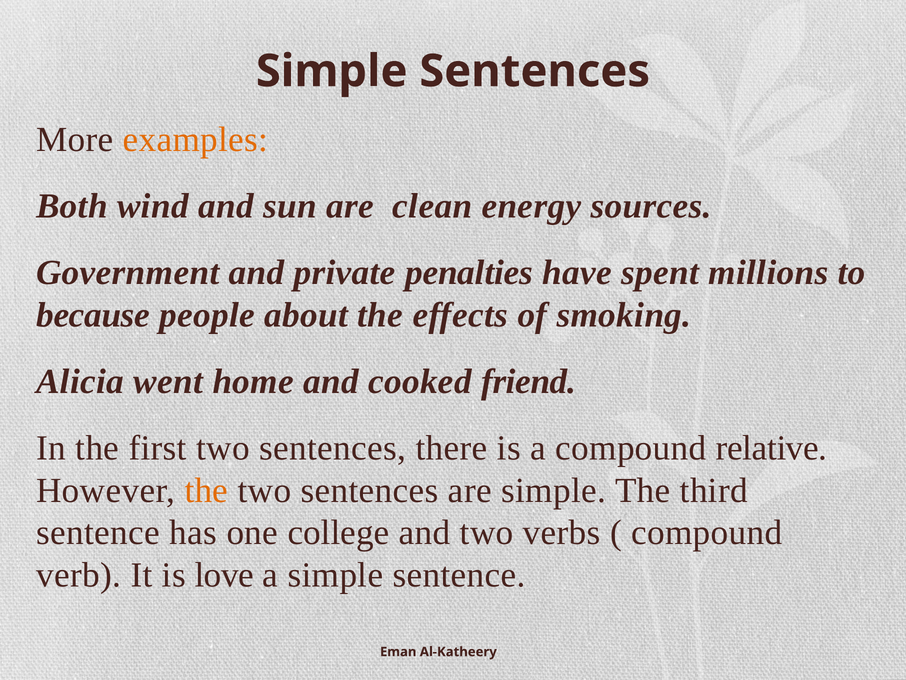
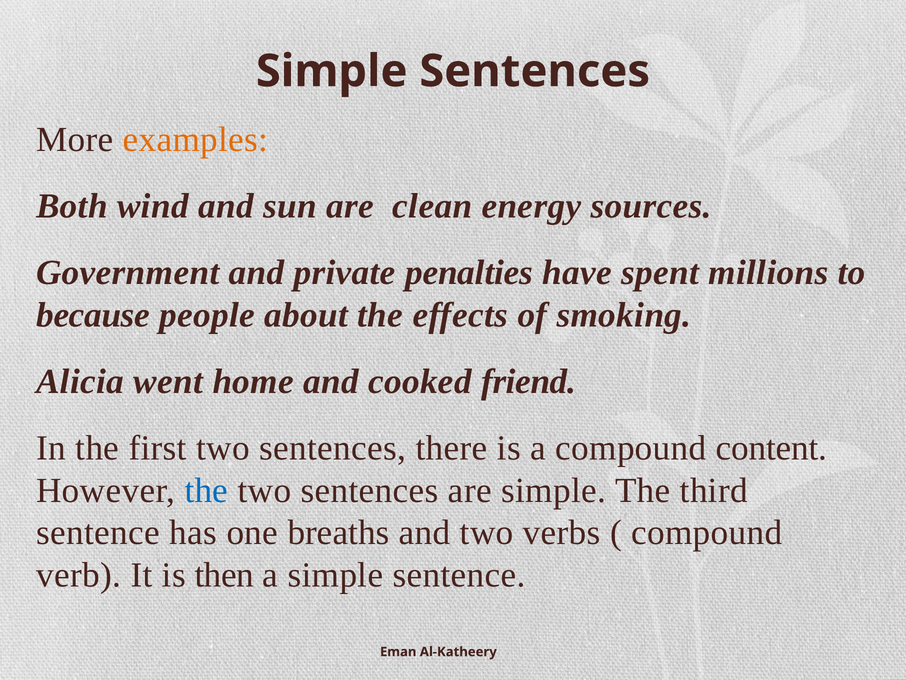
relative: relative -> content
the at (206, 490) colour: orange -> blue
college: college -> breaths
love: love -> then
